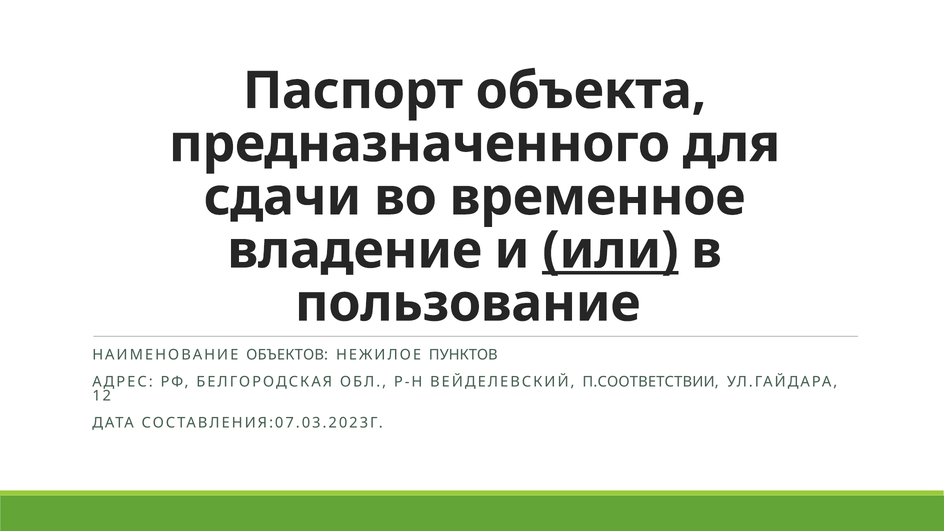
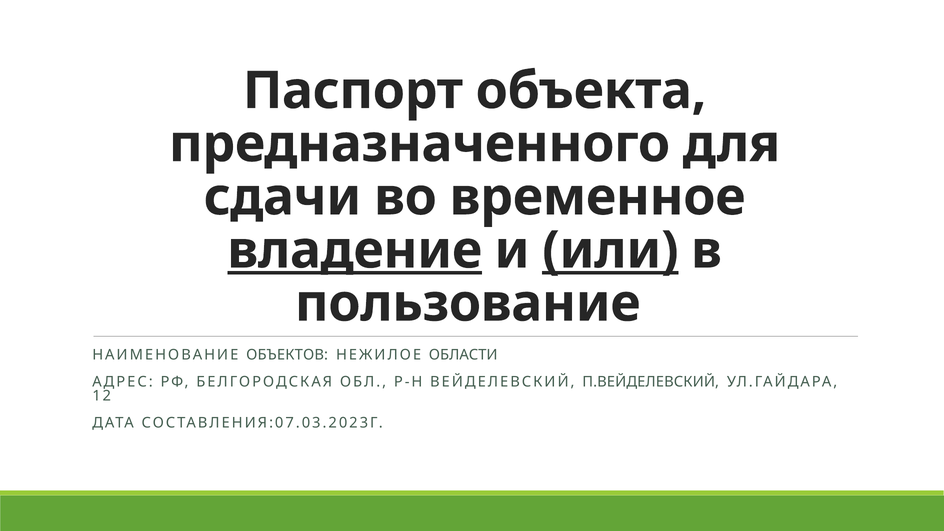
владение underline: none -> present
ПУНКТОВ: ПУНКТОВ -> ОБЛАСТИ
П.СООТВЕТСТВИИ: П.СООТВЕТСТВИИ -> П.ВЕЙДЕЛЕВСКИЙ
